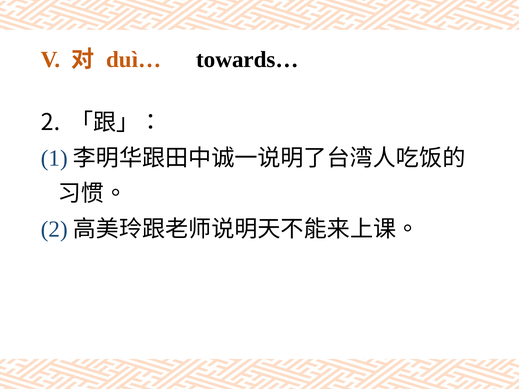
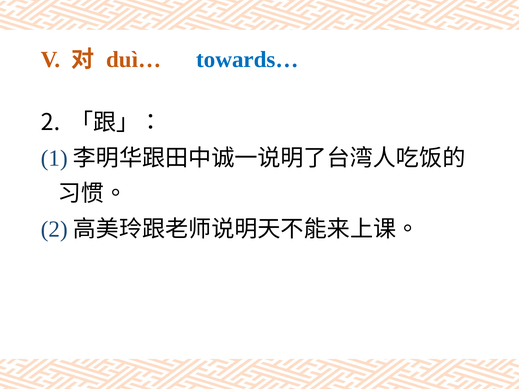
towards… colour: black -> blue
